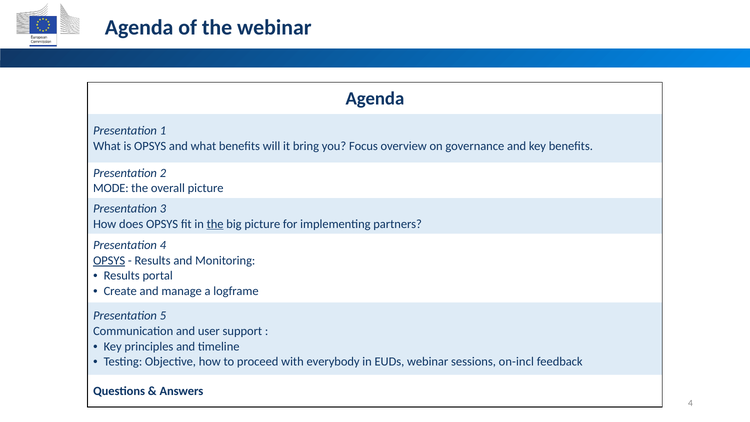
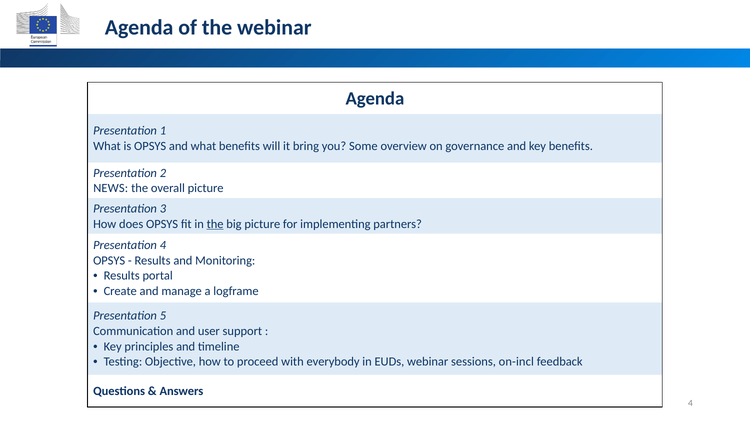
Focus: Focus -> Some
MODE: MODE -> NEWS
OPSYS at (109, 260) underline: present -> none
